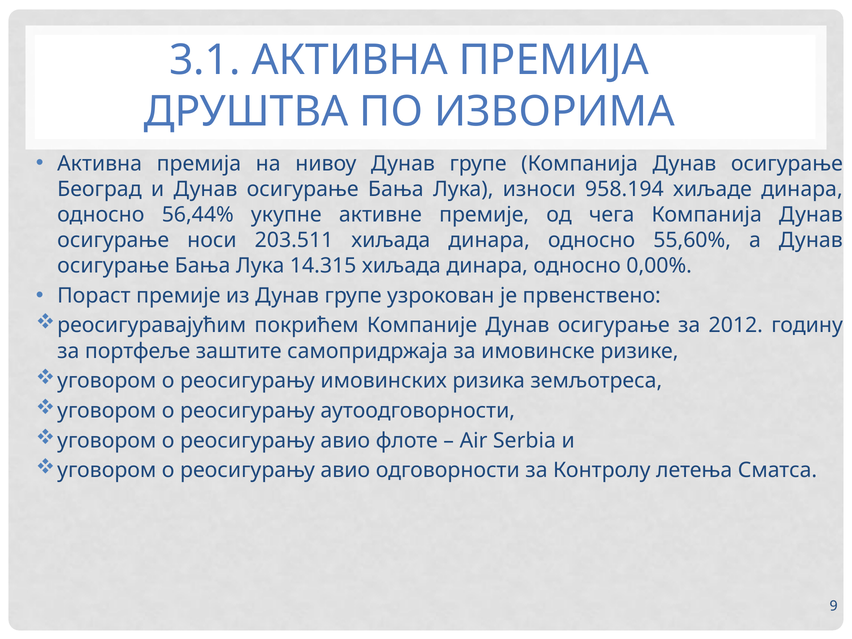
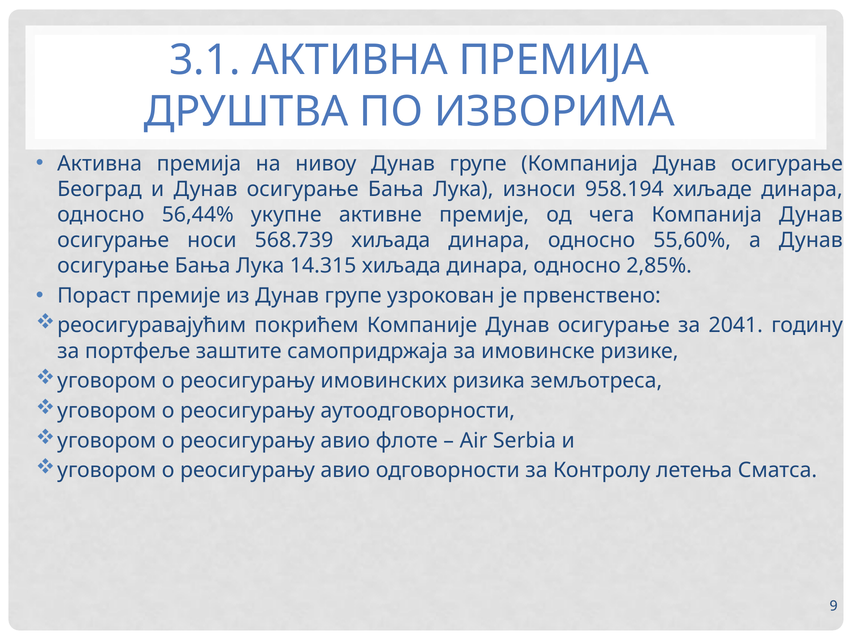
203.511: 203.511 -> 568.739
0,00%: 0,00% -> 2,85%
2012: 2012 -> 2041
